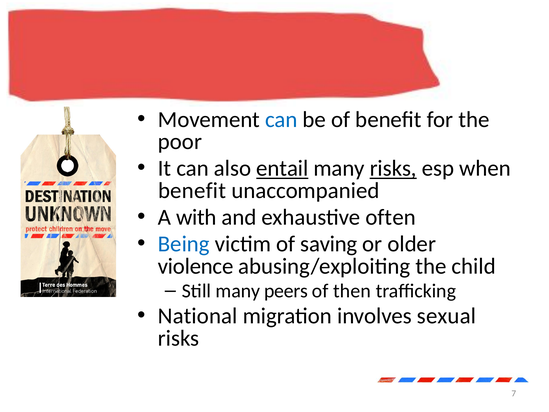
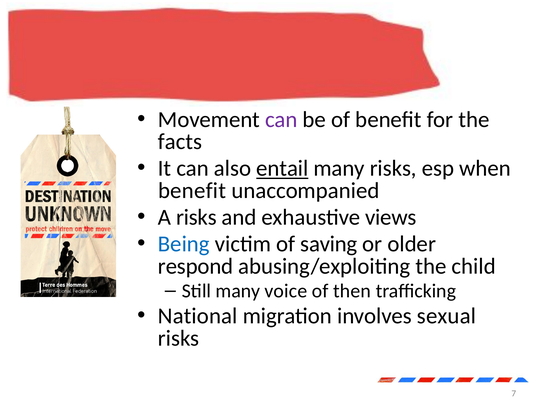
can at (281, 119) colour: blue -> purple
poor: poor -> facts
risks at (393, 168) underline: present -> none
A with: with -> risks
often: often -> views
violence: violence -> respond
peers: peers -> voice
